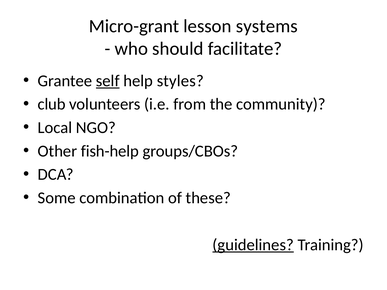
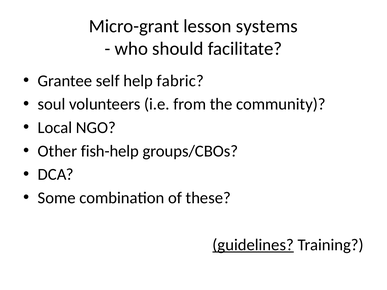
self underline: present -> none
styles: styles -> fabric
club: club -> soul
